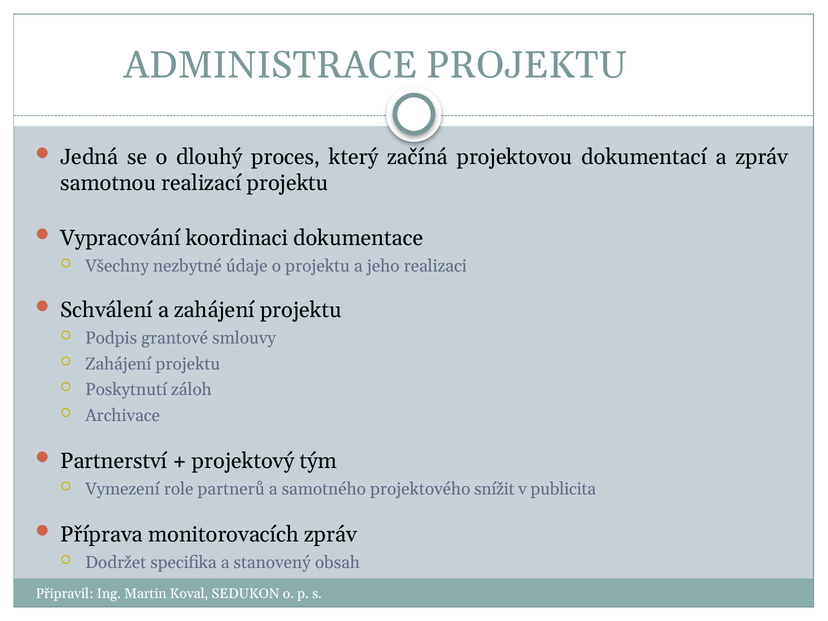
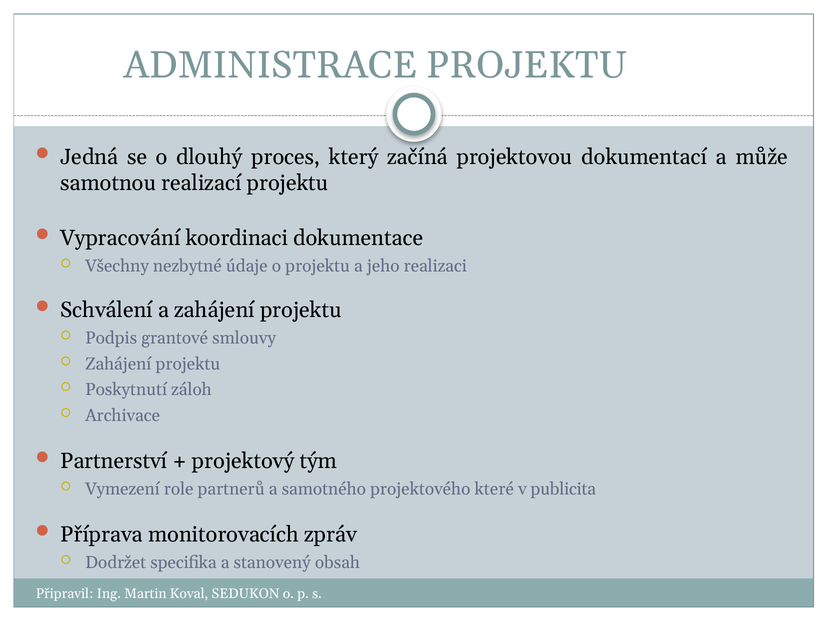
a zpráv: zpráv -> může
snížit: snížit -> které
